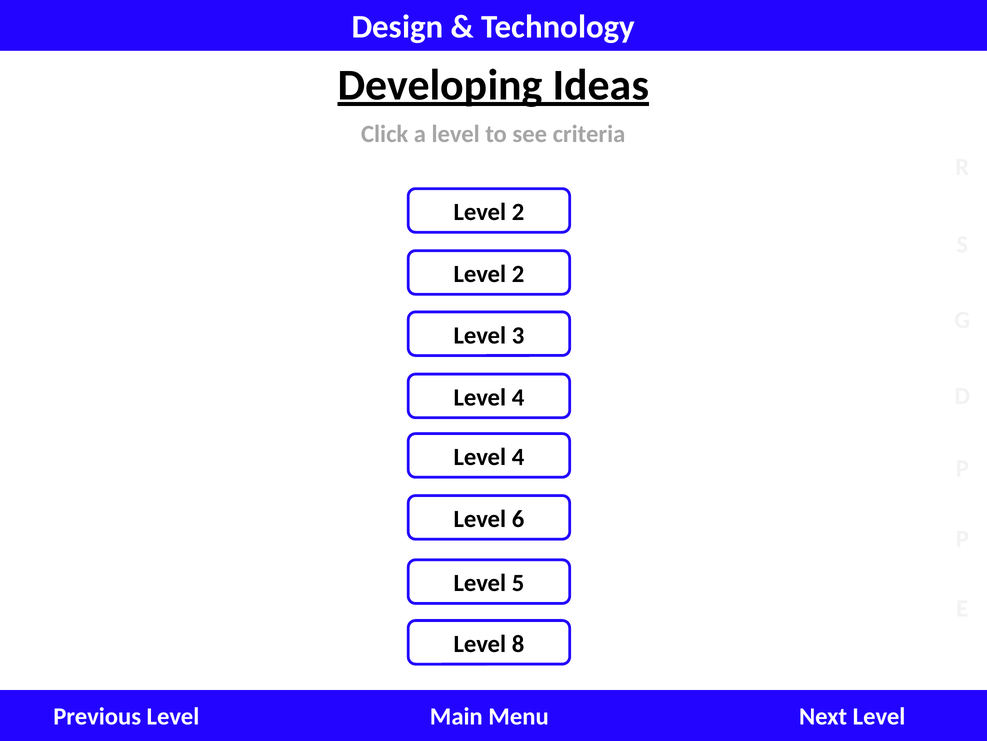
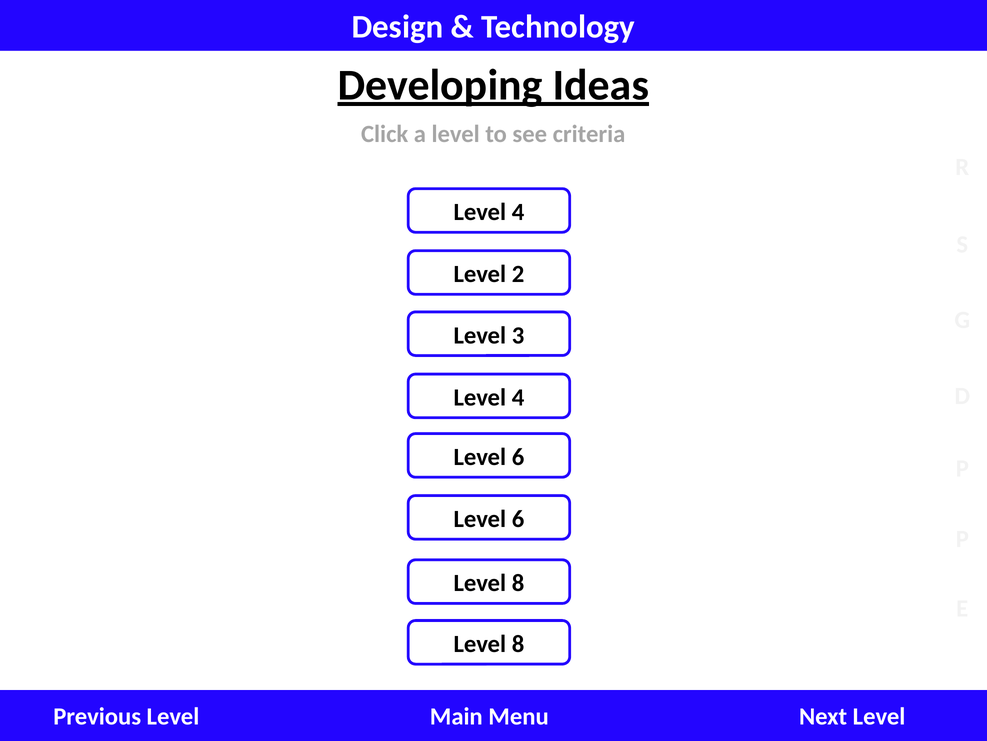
2 at (518, 212): 2 -> 4
4 at (518, 457): 4 -> 6
5 at (518, 583): 5 -> 8
